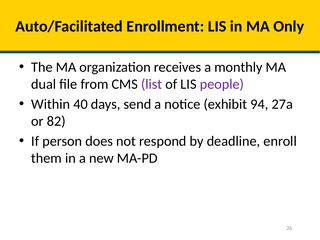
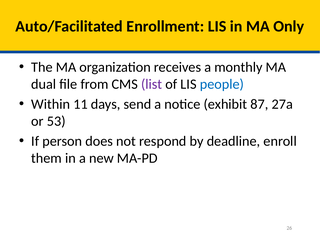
people colour: purple -> blue
40: 40 -> 11
94: 94 -> 87
82: 82 -> 53
